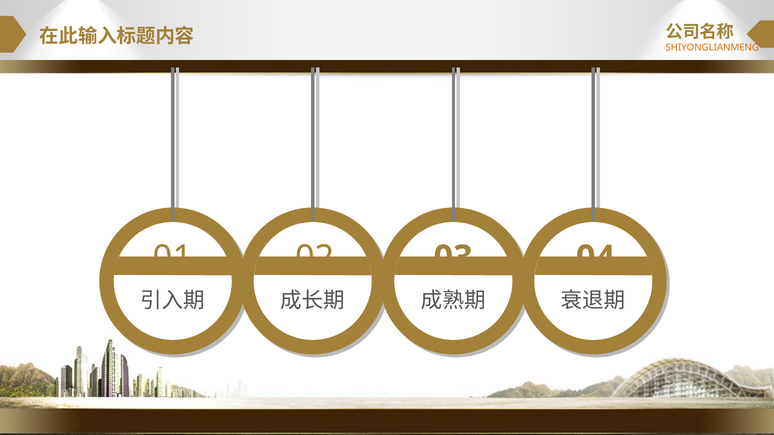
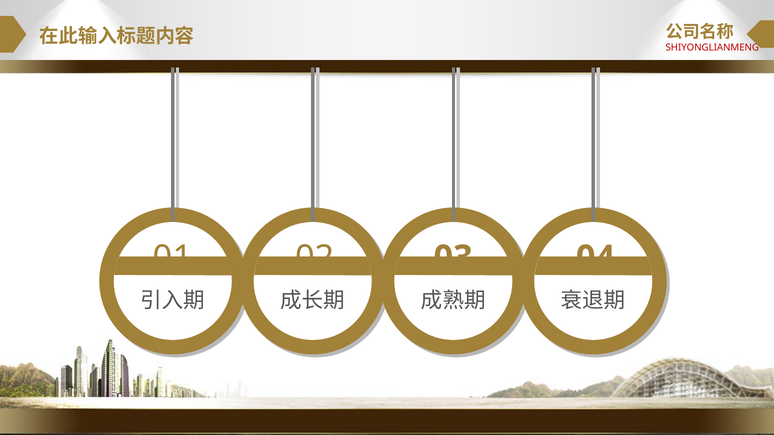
SHIYONGLIANMENG colour: orange -> red
